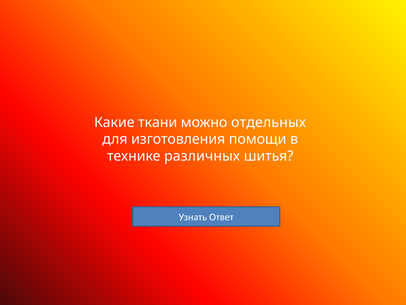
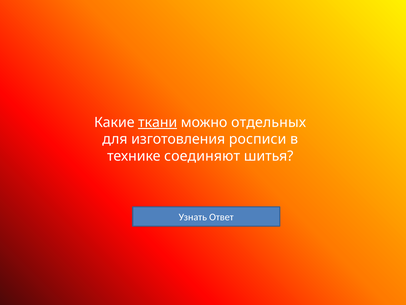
ткани underline: none -> present
помощи: помощи -> росписи
различных: различных -> соединяют
